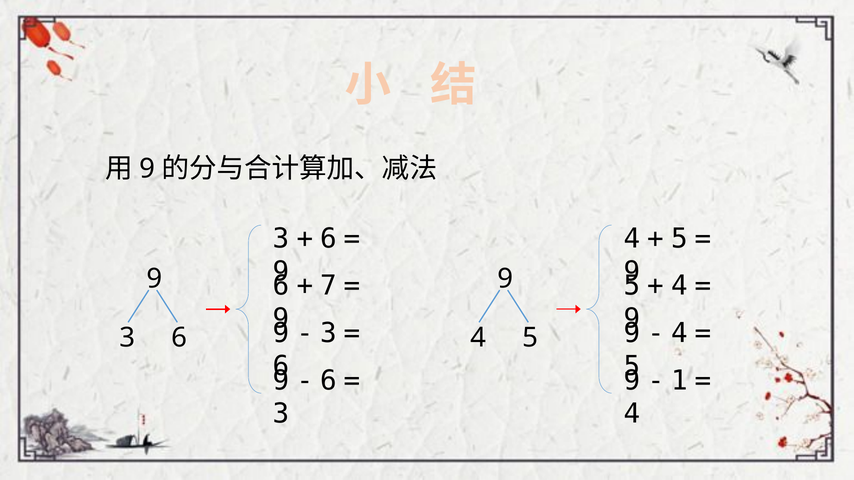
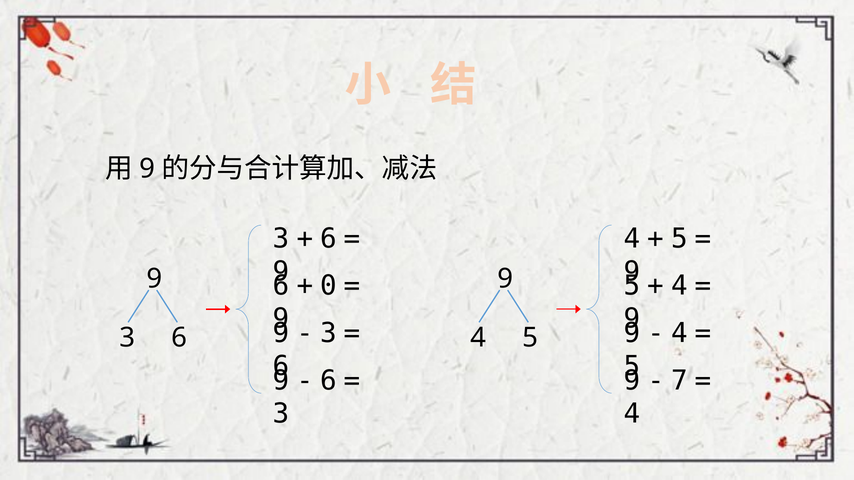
7: 7 -> 0
1: 1 -> 7
